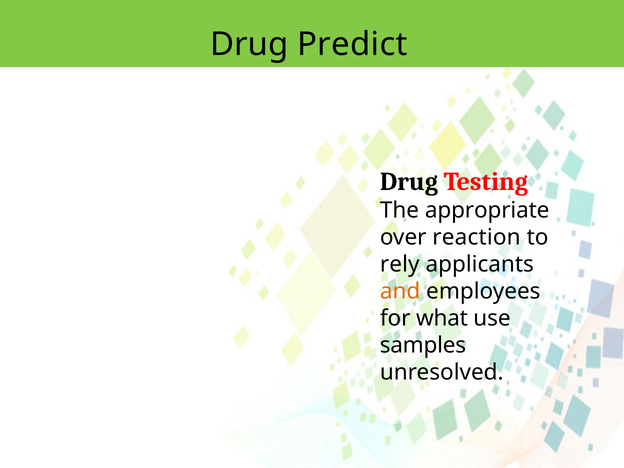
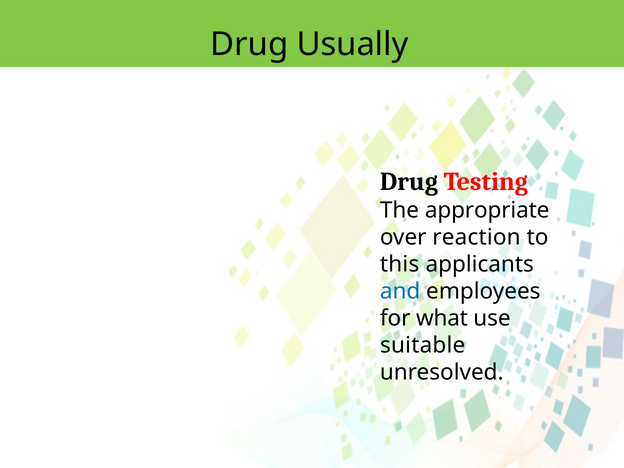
Predict: Predict -> Usually
rely: rely -> this
and colour: orange -> blue
samples: samples -> suitable
